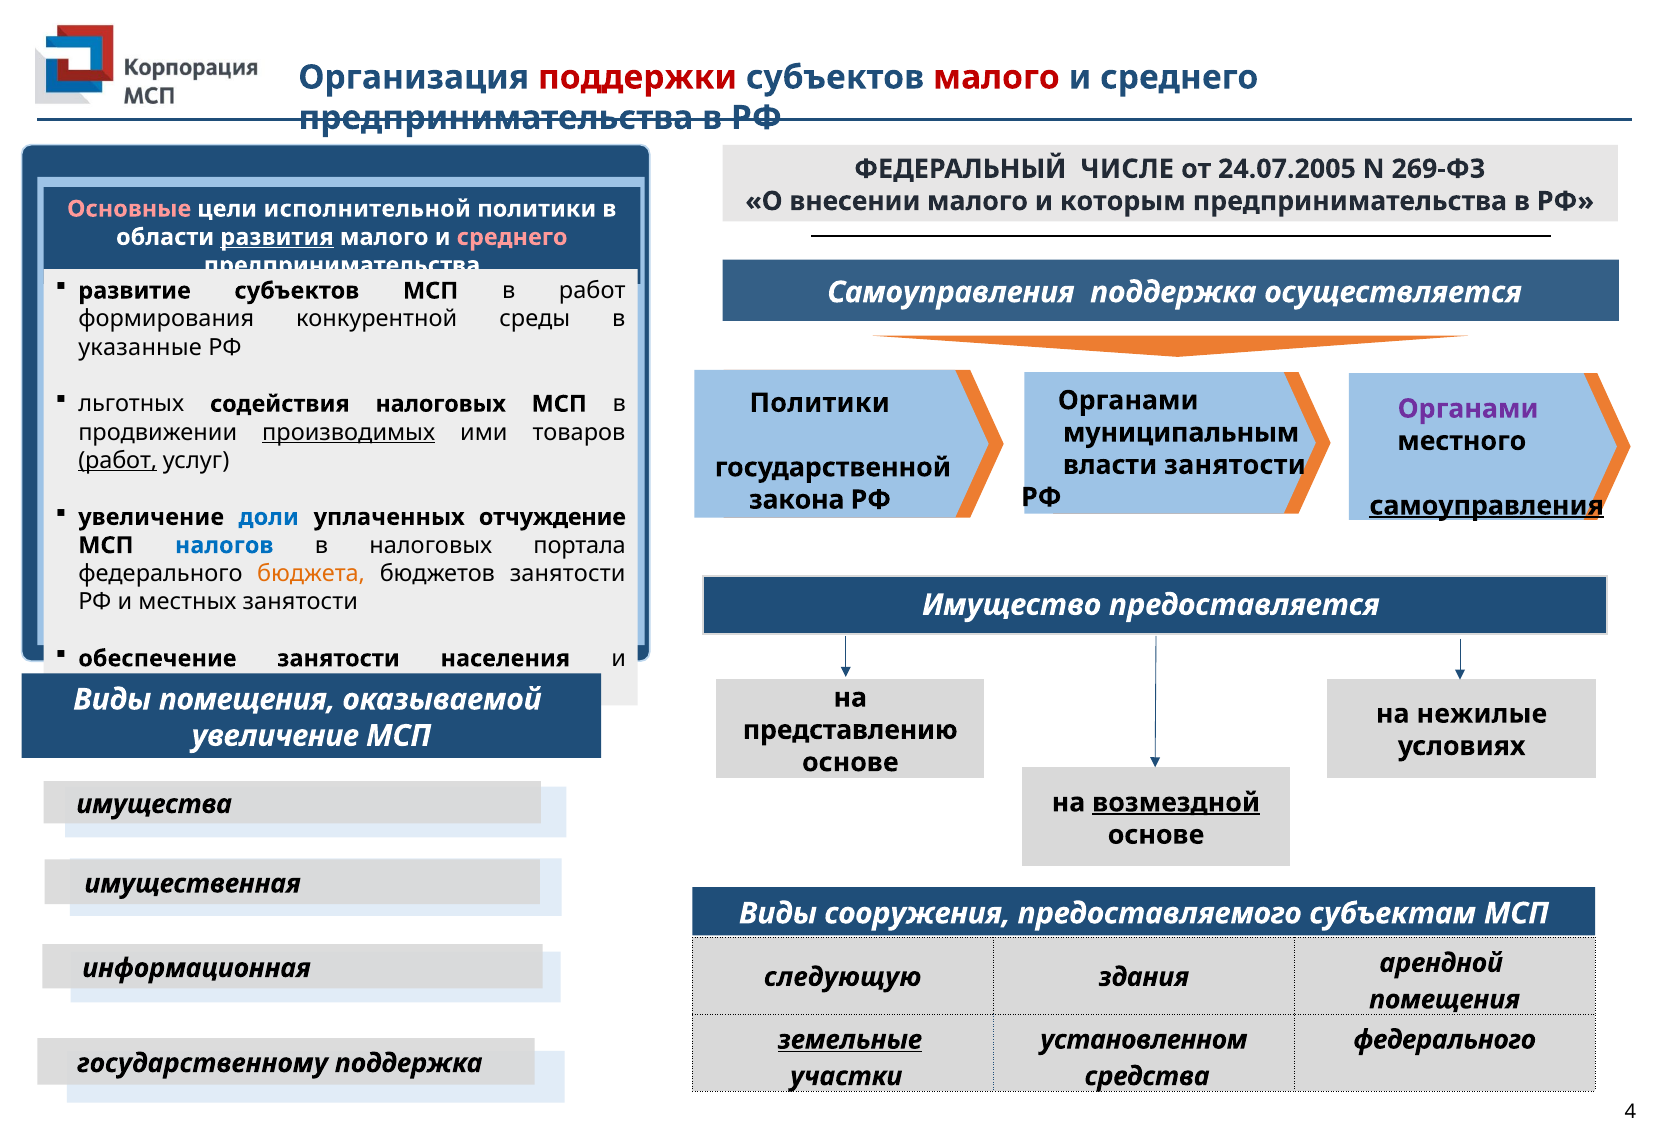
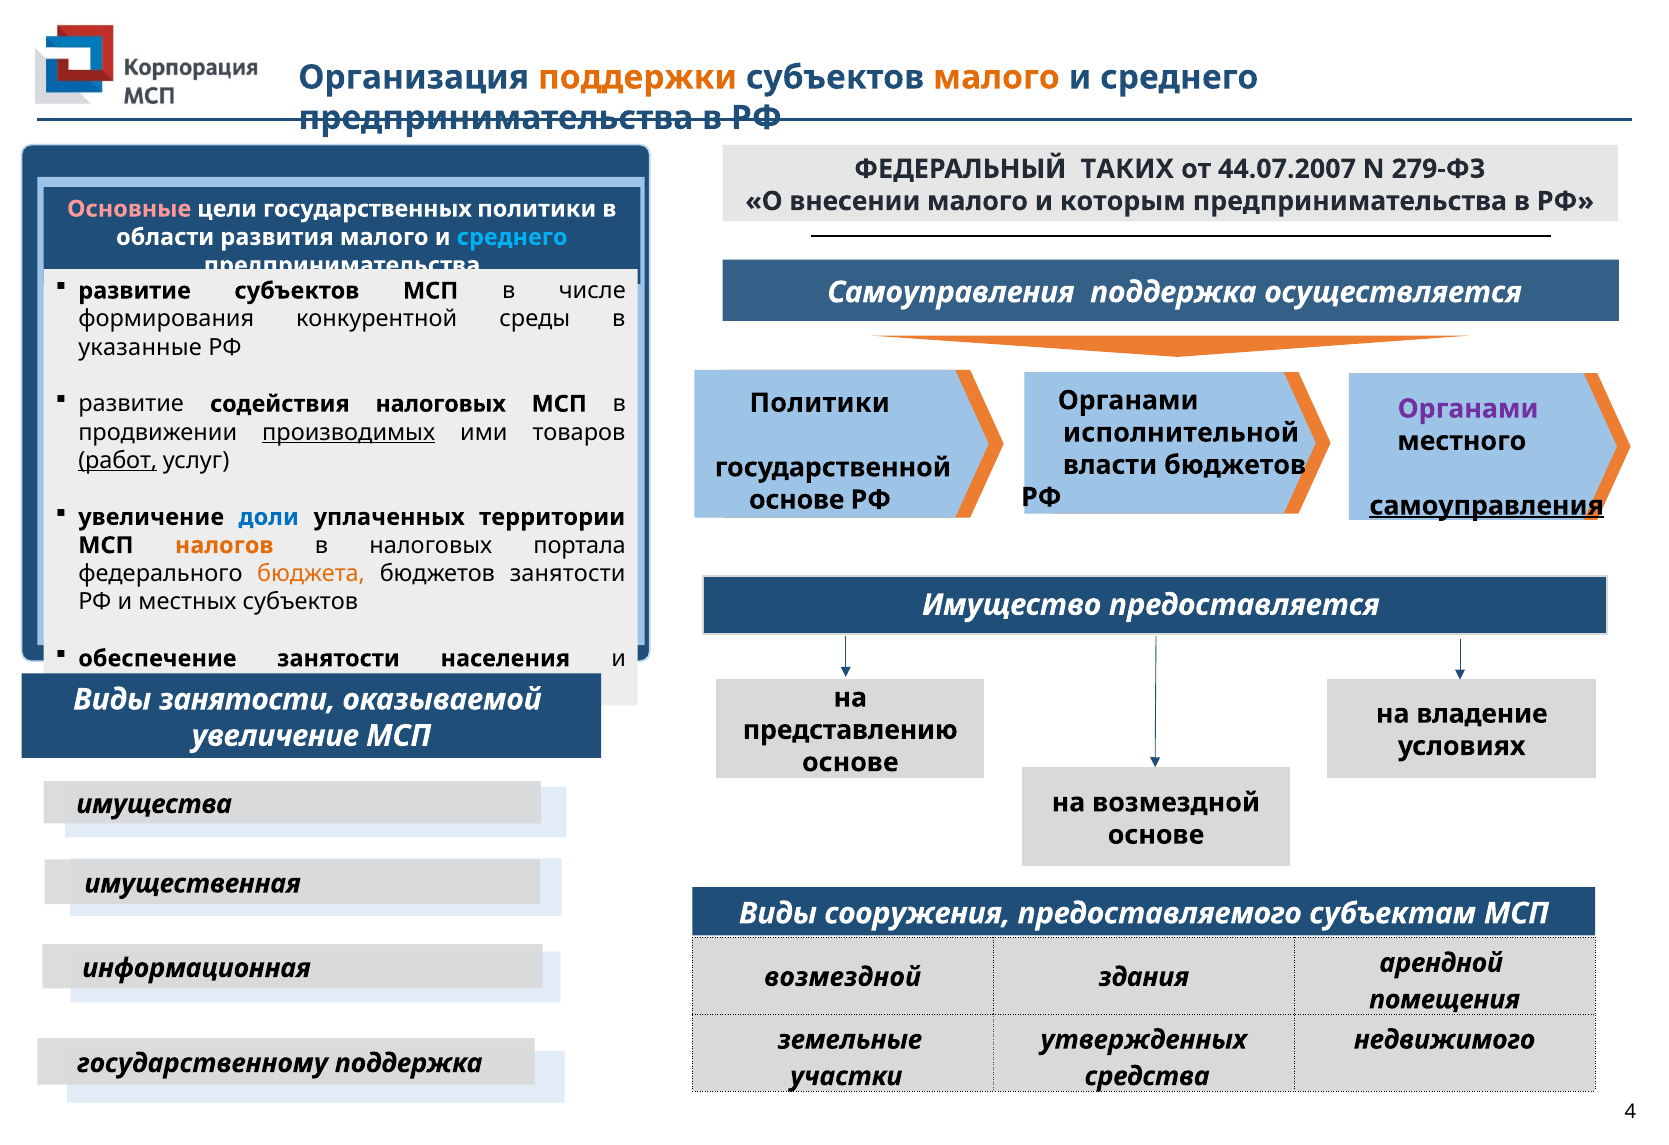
поддержки colour: red -> orange
малого at (996, 77) colour: red -> orange
ЧИСЛЕ: ЧИСЛЕ -> ТАКИХ
24.07.2005: 24.07.2005 -> 44.07.2007
269-ФЗ: 269-ФЗ -> 279-ФЗ
исполнительной: исполнительной -> государственных
развития underline: present -> none
среднего at (512, 237) colour: pink -> light blue
в работ: работ -> числе
льготных at (131, 404): льготных -> развитие
муниципальным: муниципальным -> исполнительной
власти занятости: занятости -> бюджетов
закона at (797, 500): закона -> основе
отчуждение: отчуждение -> территории
налогов colour: blue -> orange
местных занятости: занятости -> субъектов
Виды помещения: помещения -> занятости
нежилые: нежилые -> владение
возмездной at (1176, 802) underline: present -> none
следующую at (843, 977): следующую -> возмездной
федерального at (1445, 1039): федерального -> недвижимого
земельные underline: present -> none
установленном: установленном -> утвержденных
